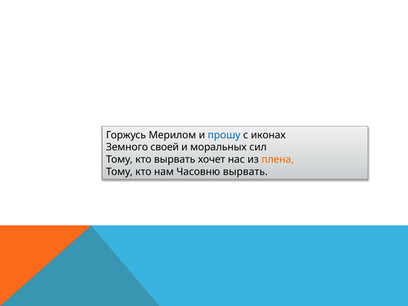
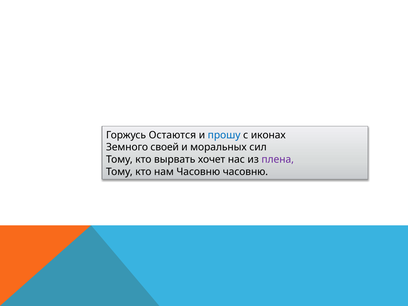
Мерилом: Мерилом -> Остаются
плена colour: orange -> purple
Часовню вырвать: вырвать -> часовню
